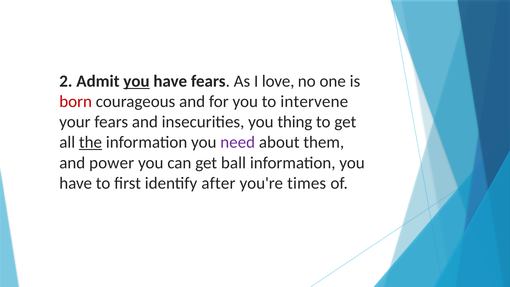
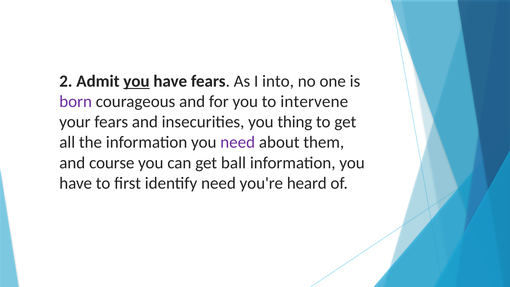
love: love -> into
born colour: red -> purple
the underline: present -> none
power: power -> course
identify after: after -> need
times: times -> heard
